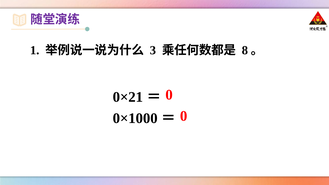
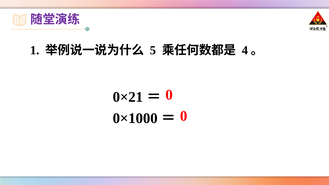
3: 3 -> 5
8: 8 -> 4
